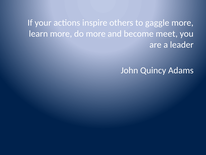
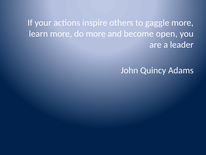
meet: meet -> open
